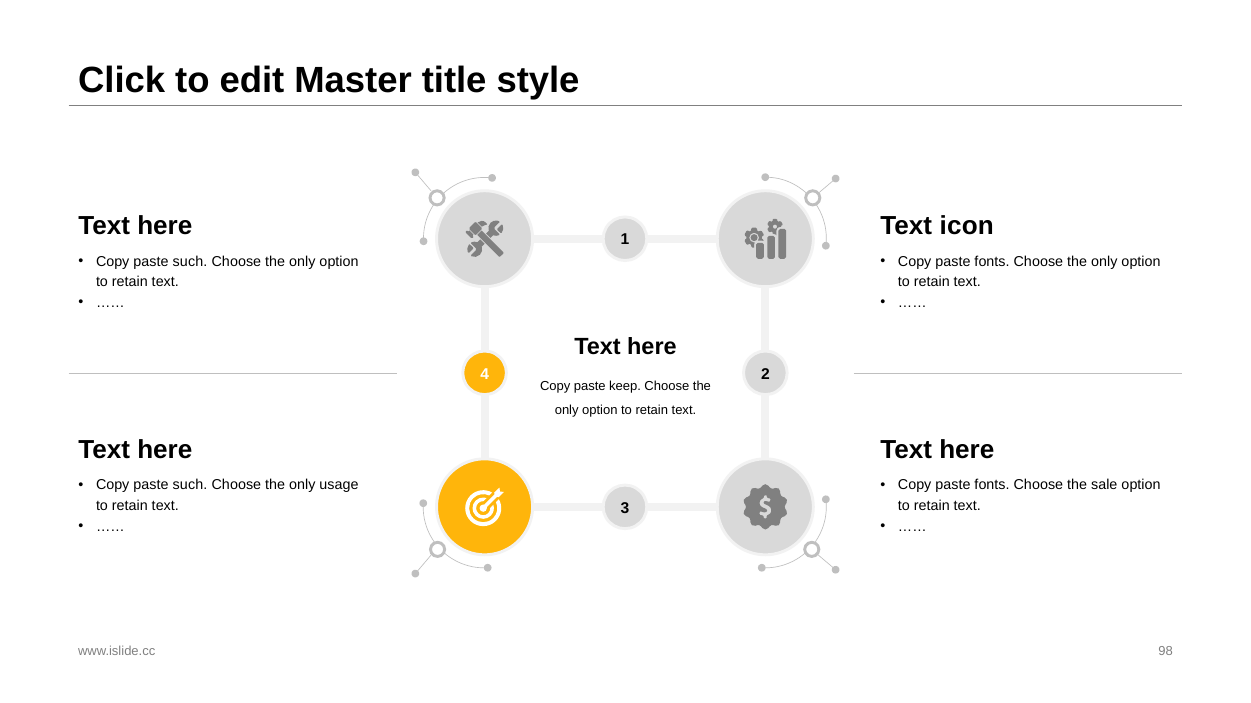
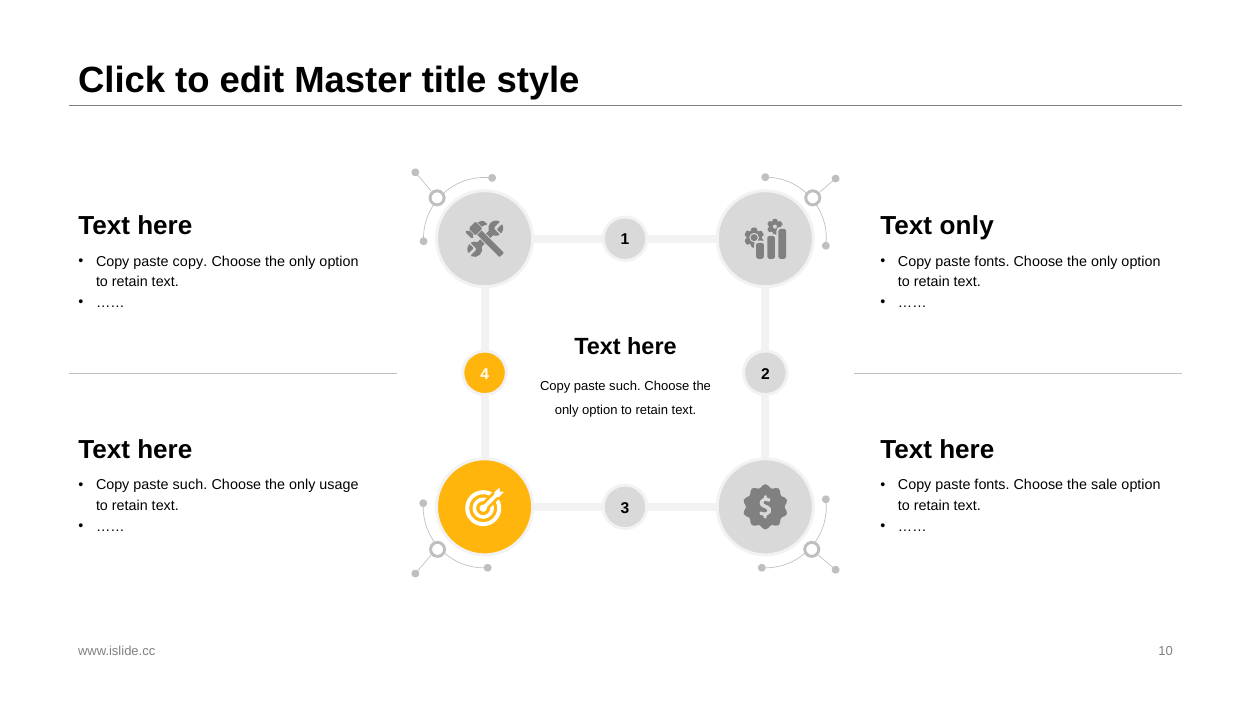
Text icon: icon -> only
such at (190, 262): such -> copy
keep at (625, 387): keep -> such
98: 98 -> 10
